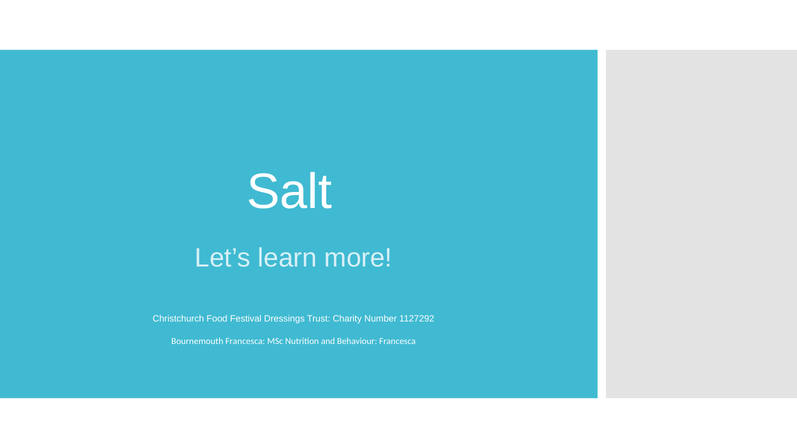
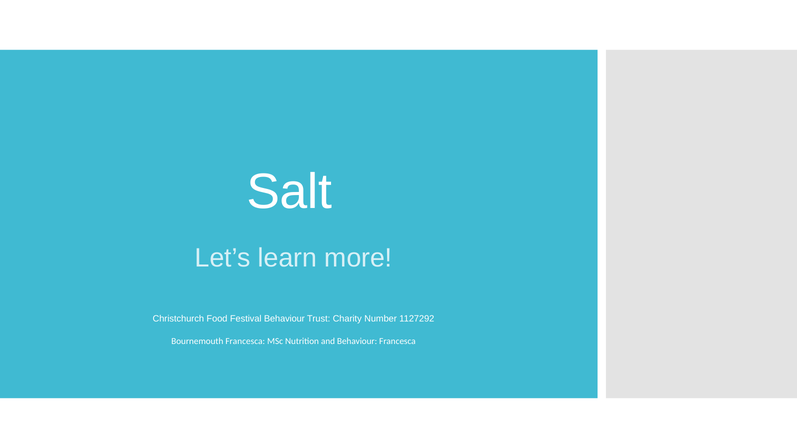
Festival Dressings: Dressings -> Behaviour
